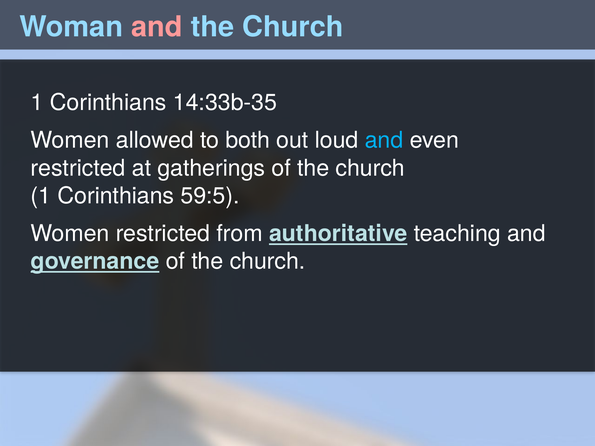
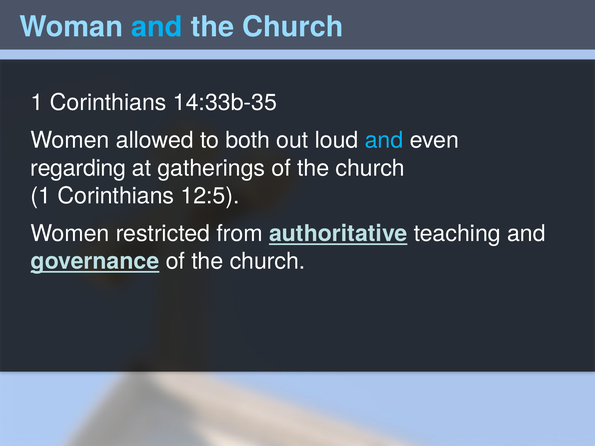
and at (157, 27) colour: pink -> light blue
restricted at (78, 168): restricted -> regarding
59:5: 59:5 -> 12:5
